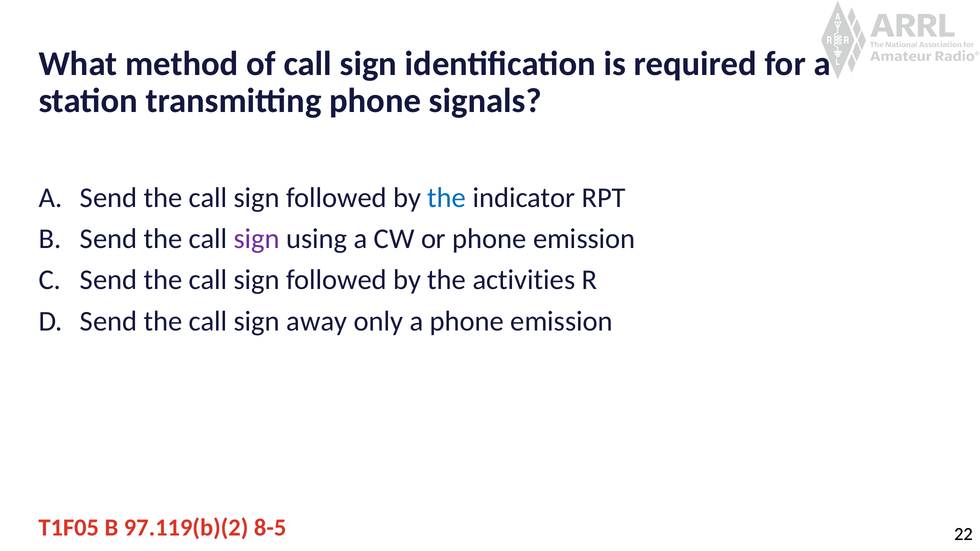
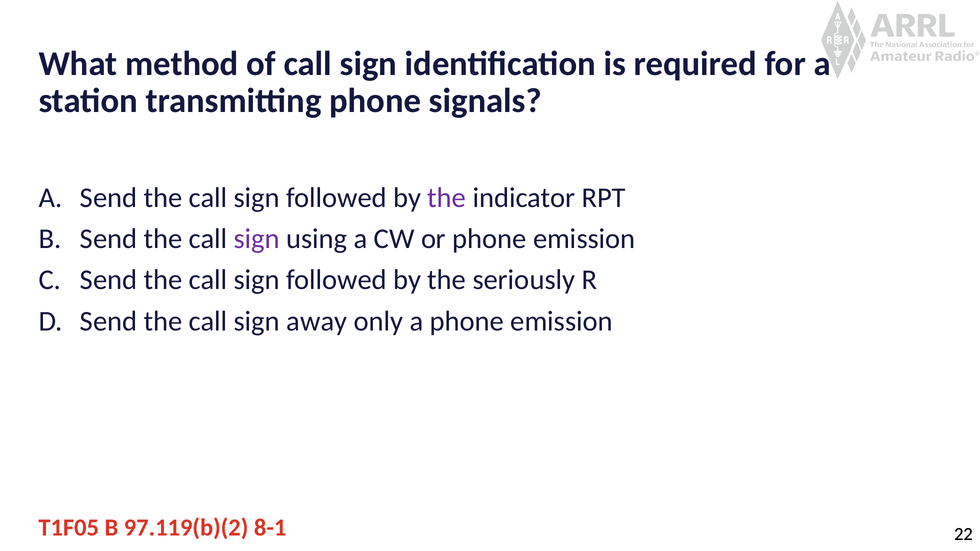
the at (447, 198) colour: blue -> purple
activities: activities -> seriously
8-5: 8-5 -> 8-1
